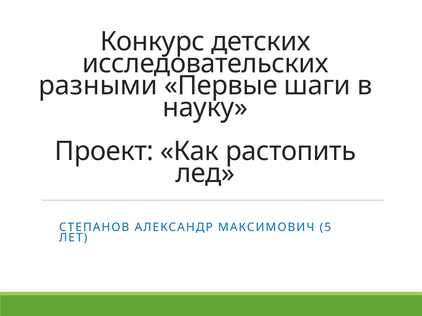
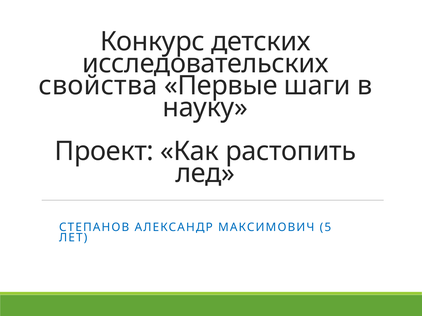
разными: разными -> свойства
